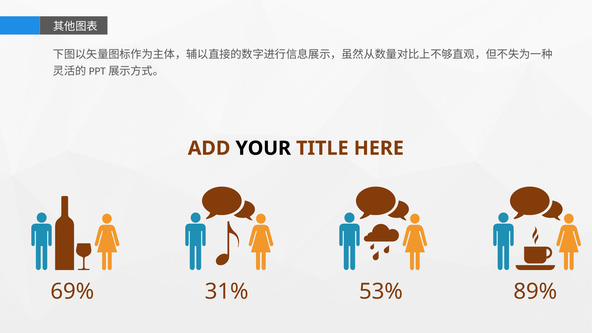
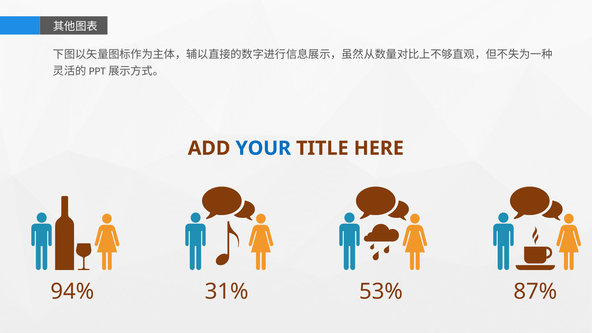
YOUR colour: black -> blue
69%: 69% -> 94%
89%: 89% -> 87%
